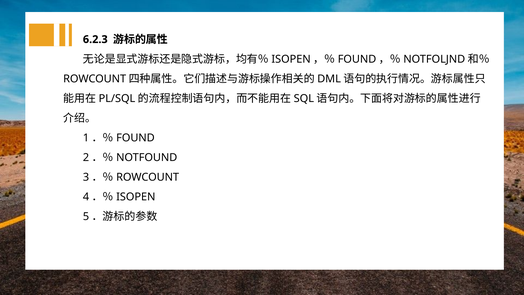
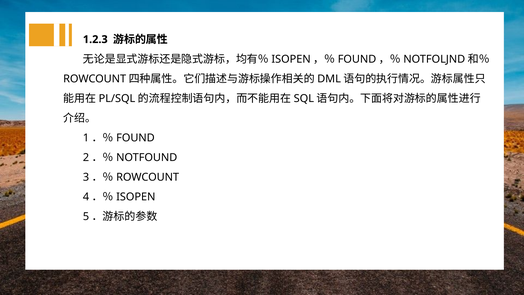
6.2.3: 6.2.3 -> 1.2.3
